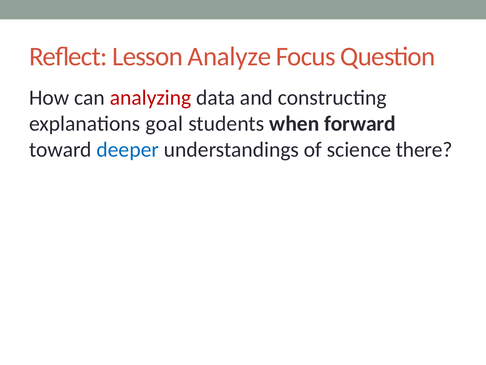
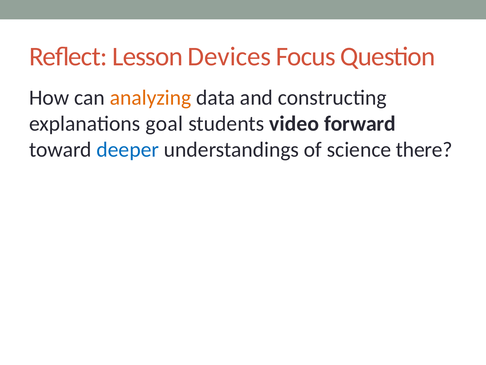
Analyze: Analyze -> Devices
analyzing colour: red -> orange
when: when -> video
